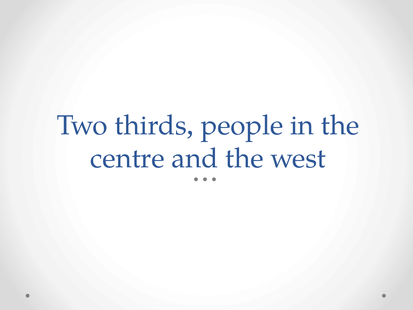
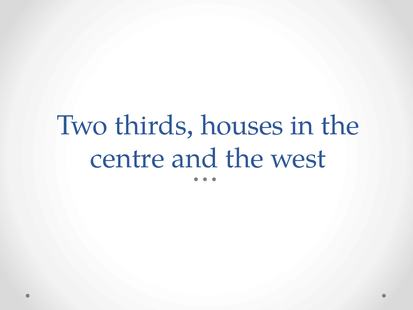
people: people -> houses
